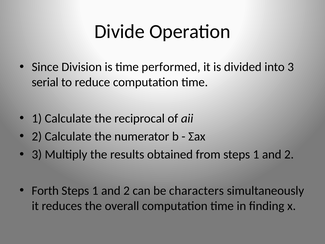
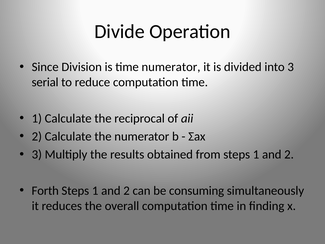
time performed: performed -> numerator
characters: characters -> consuming
